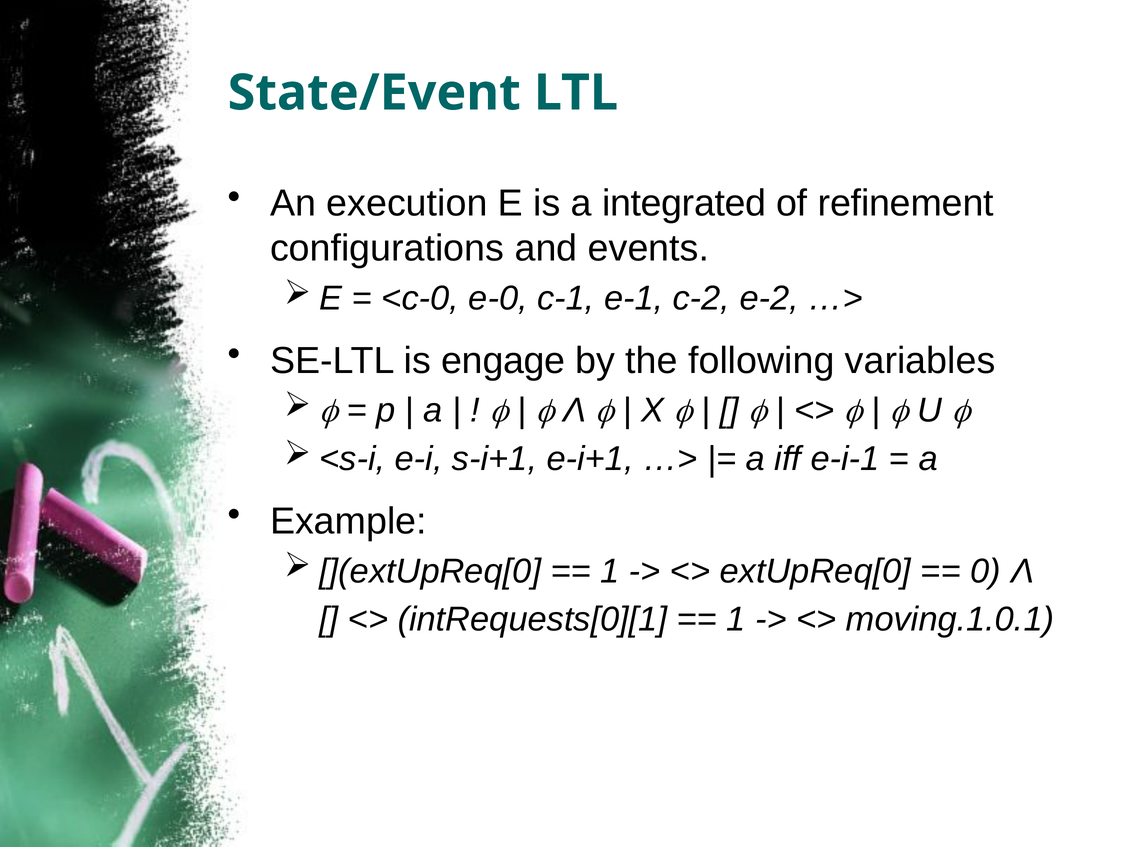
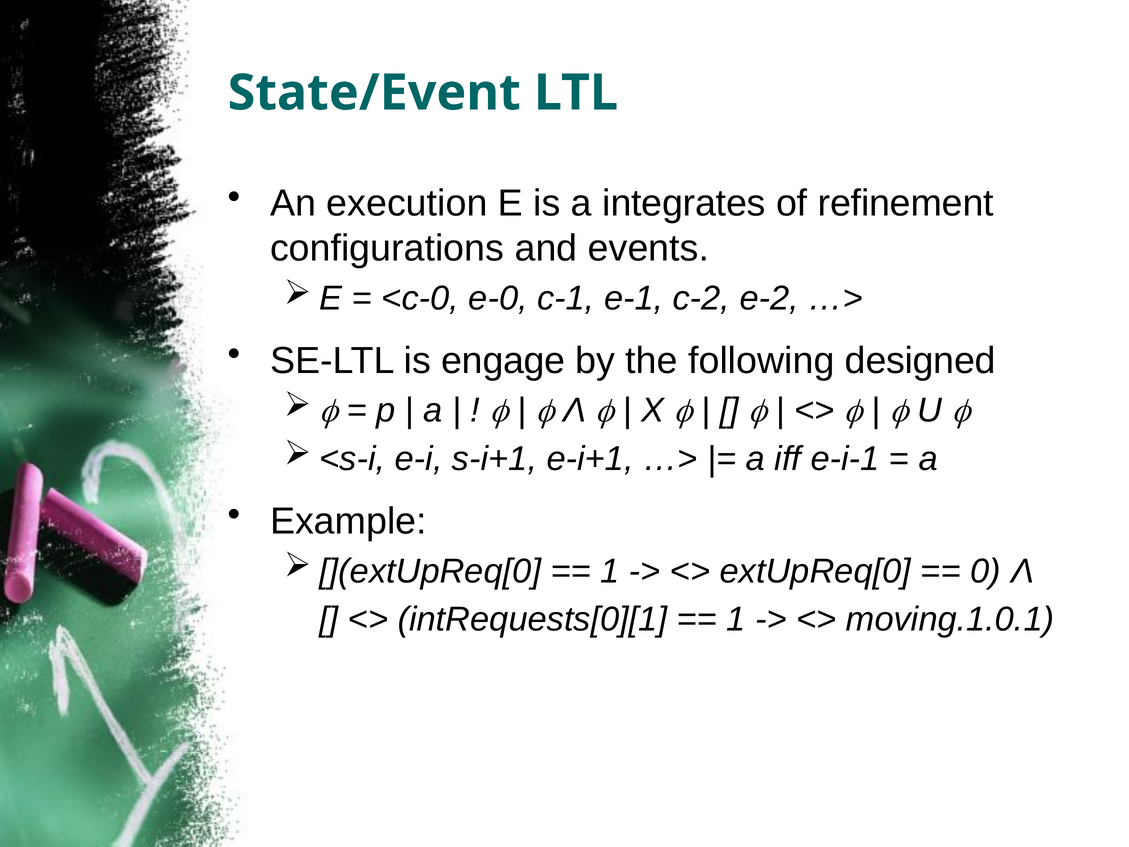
integrated: integrated -> integrates
variables: variables -> designed
